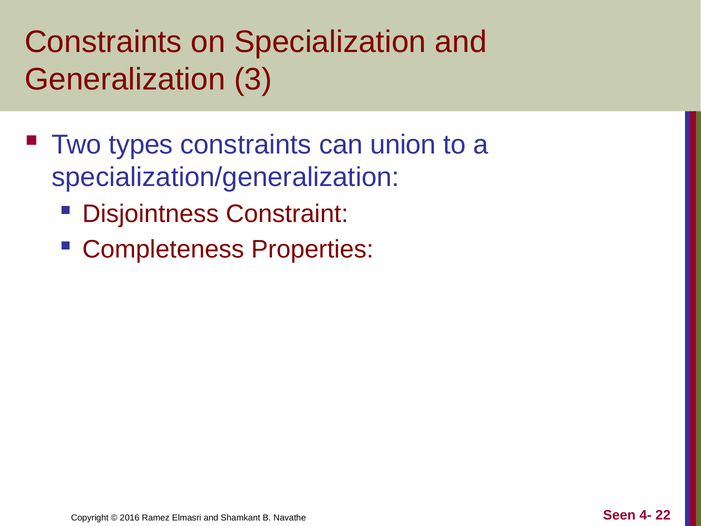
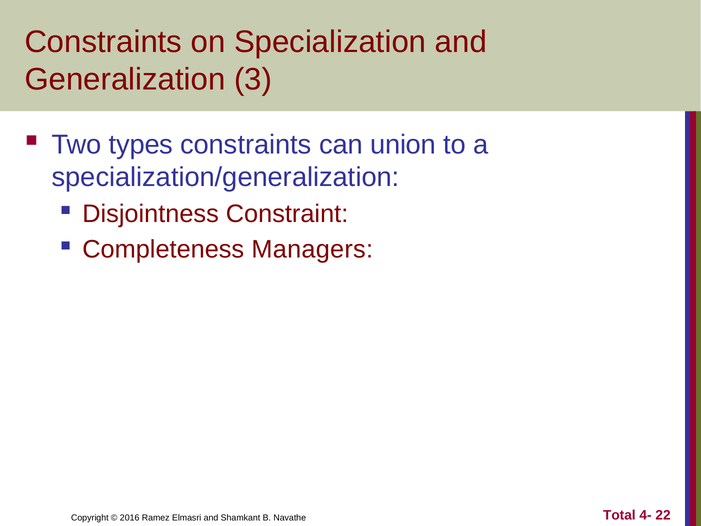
Properties: Properties -> Managers
Seen: Seen -> Total
